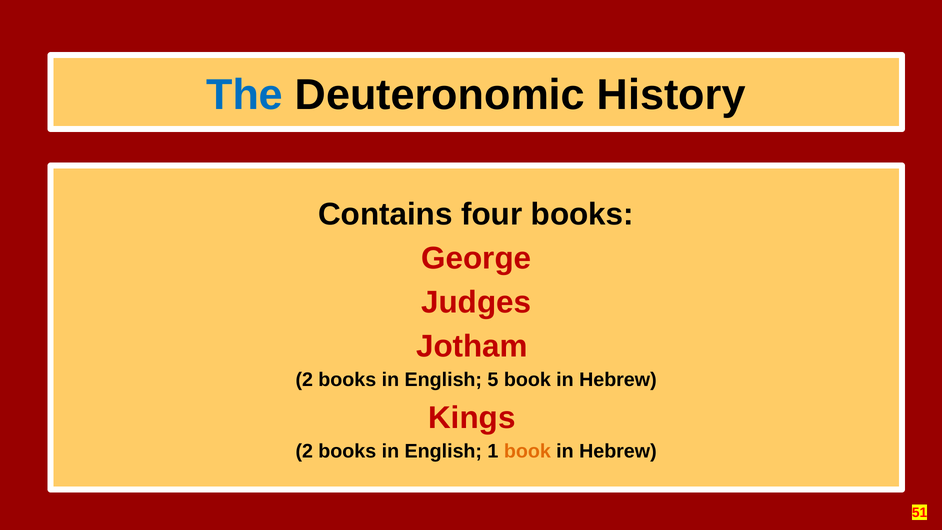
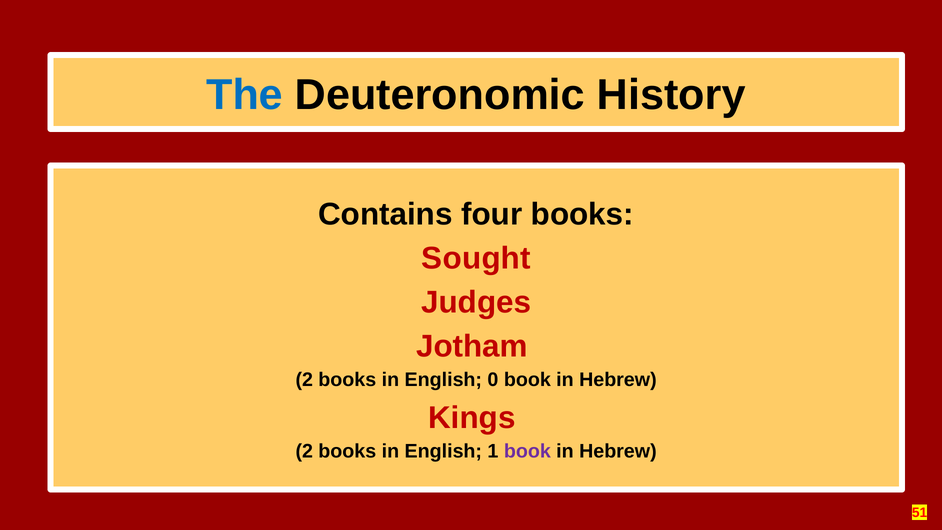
George: George -> Sought
5: 5 -> 0
book at (527, 451) colour: orange -> purple
